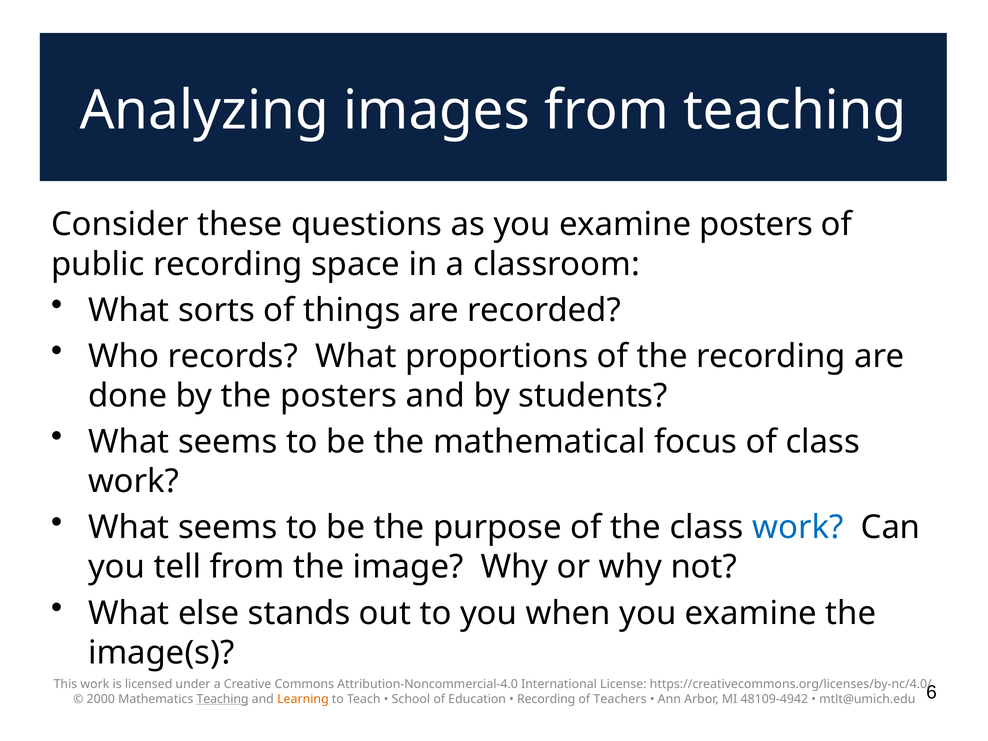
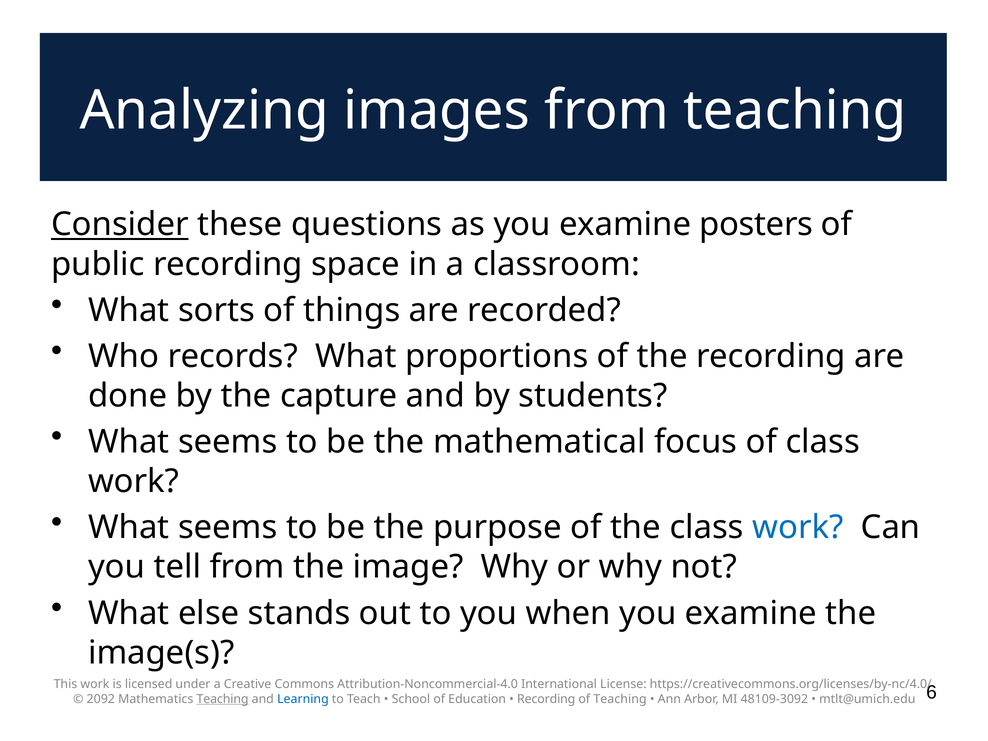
Consider underline: none -> present
the posters: posters -> capture
2000: 2000 -> 2092
Learning colour: orange -> blue
of Teachers: Teachers -> Teaching
48109-4942: 48109-4942 -> 48109-3092
